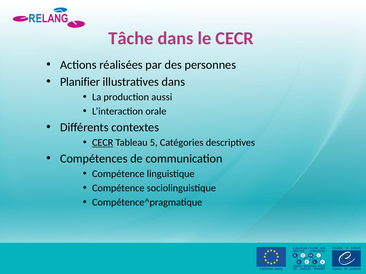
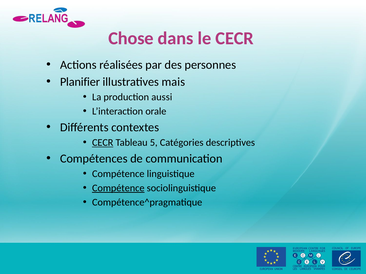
Tâche: Tâche -> Chose
illustratives dans: dans -> mais
Compétence at (118, 188) underline: none -> present
